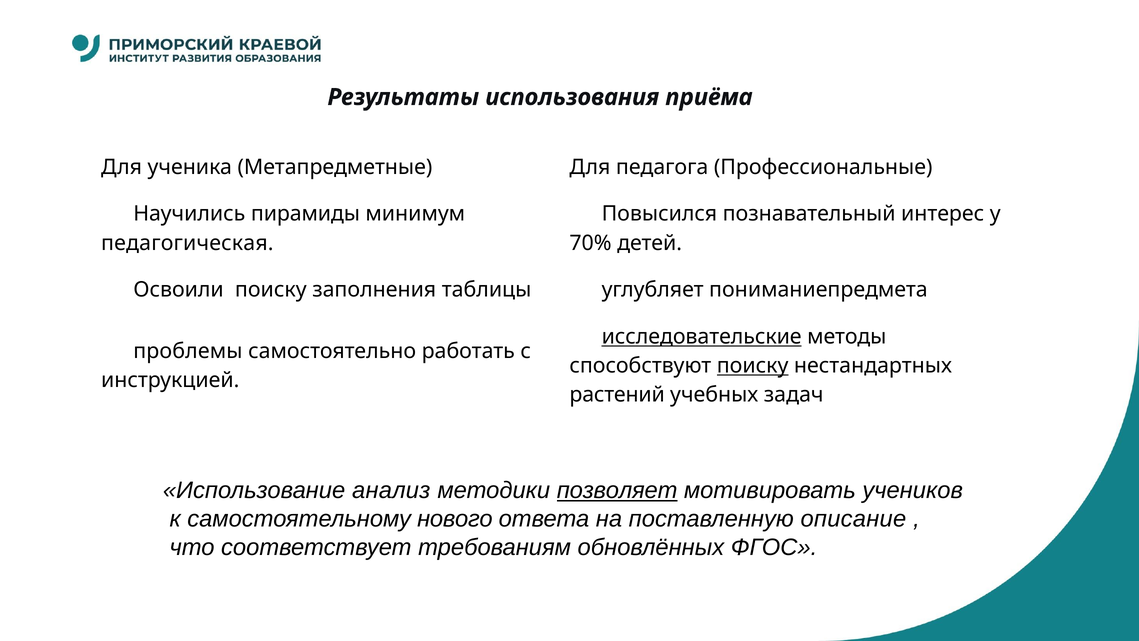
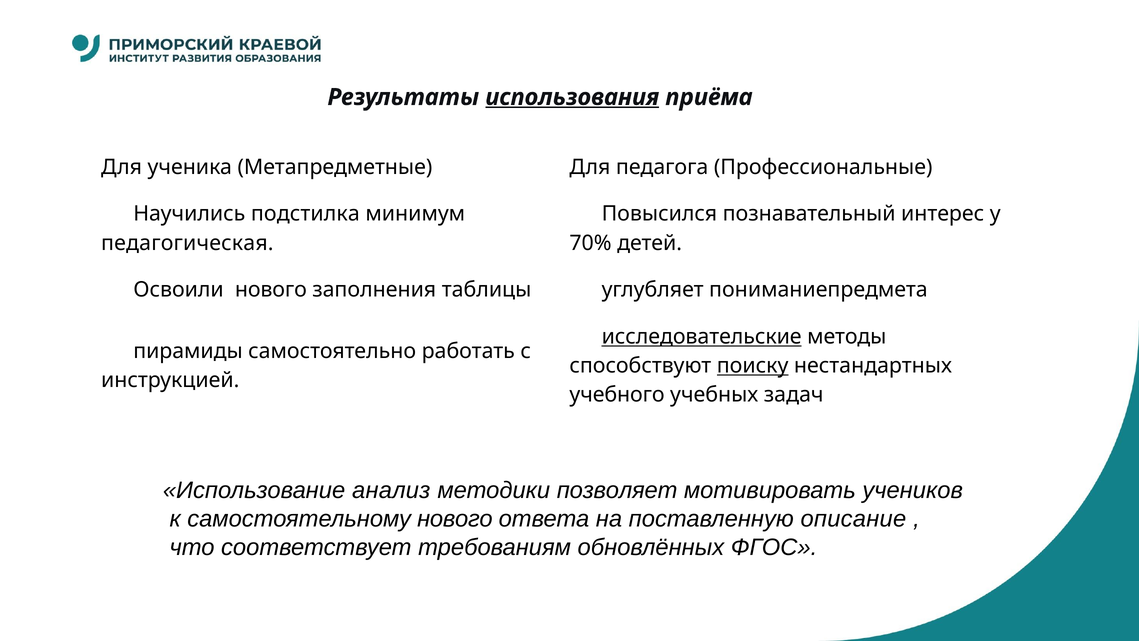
использования underline: none -> present
пирамиды: пирамиды -> подстилка
Освоили поиску: поиску -> нового
проблемы: проблемы -> пирамиды
растений: растений -> учебного
позволяет underline: present -> none
